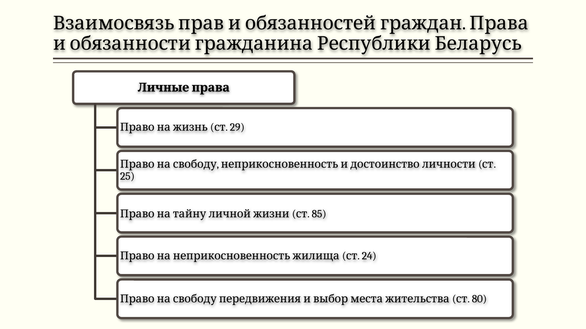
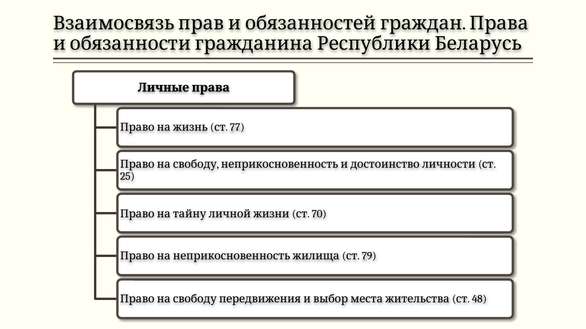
29: 29 -> 77
85: 85 -> 70
24: 24 -> 79
80: 80 -> 48
